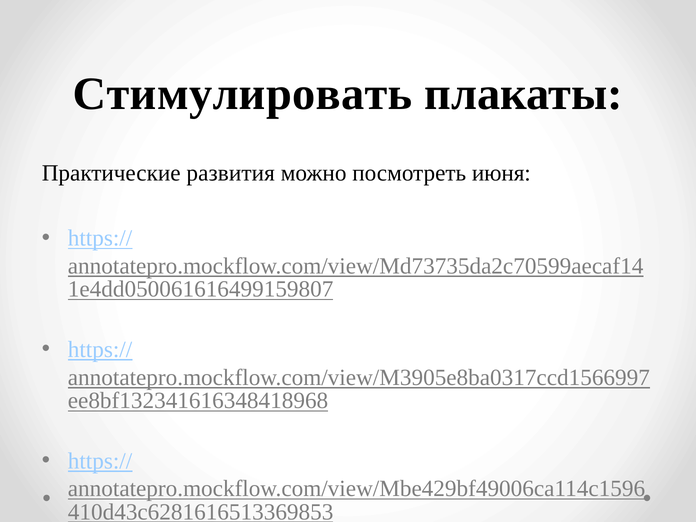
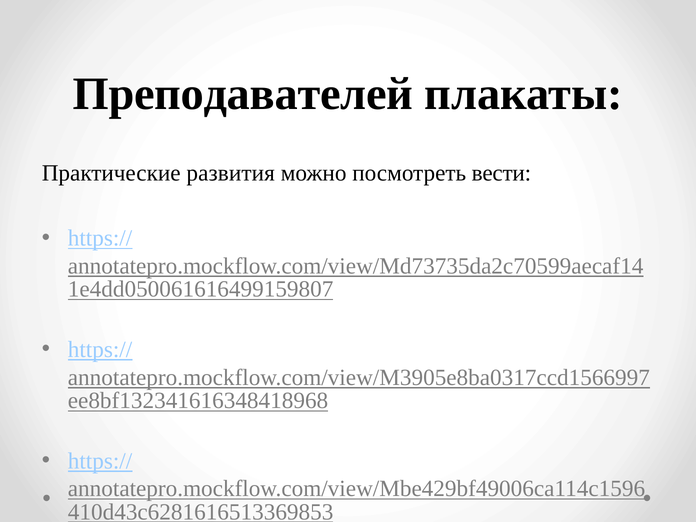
Стимулировать: Стимулировать -> Преподавателей
июня: июня -> вести
